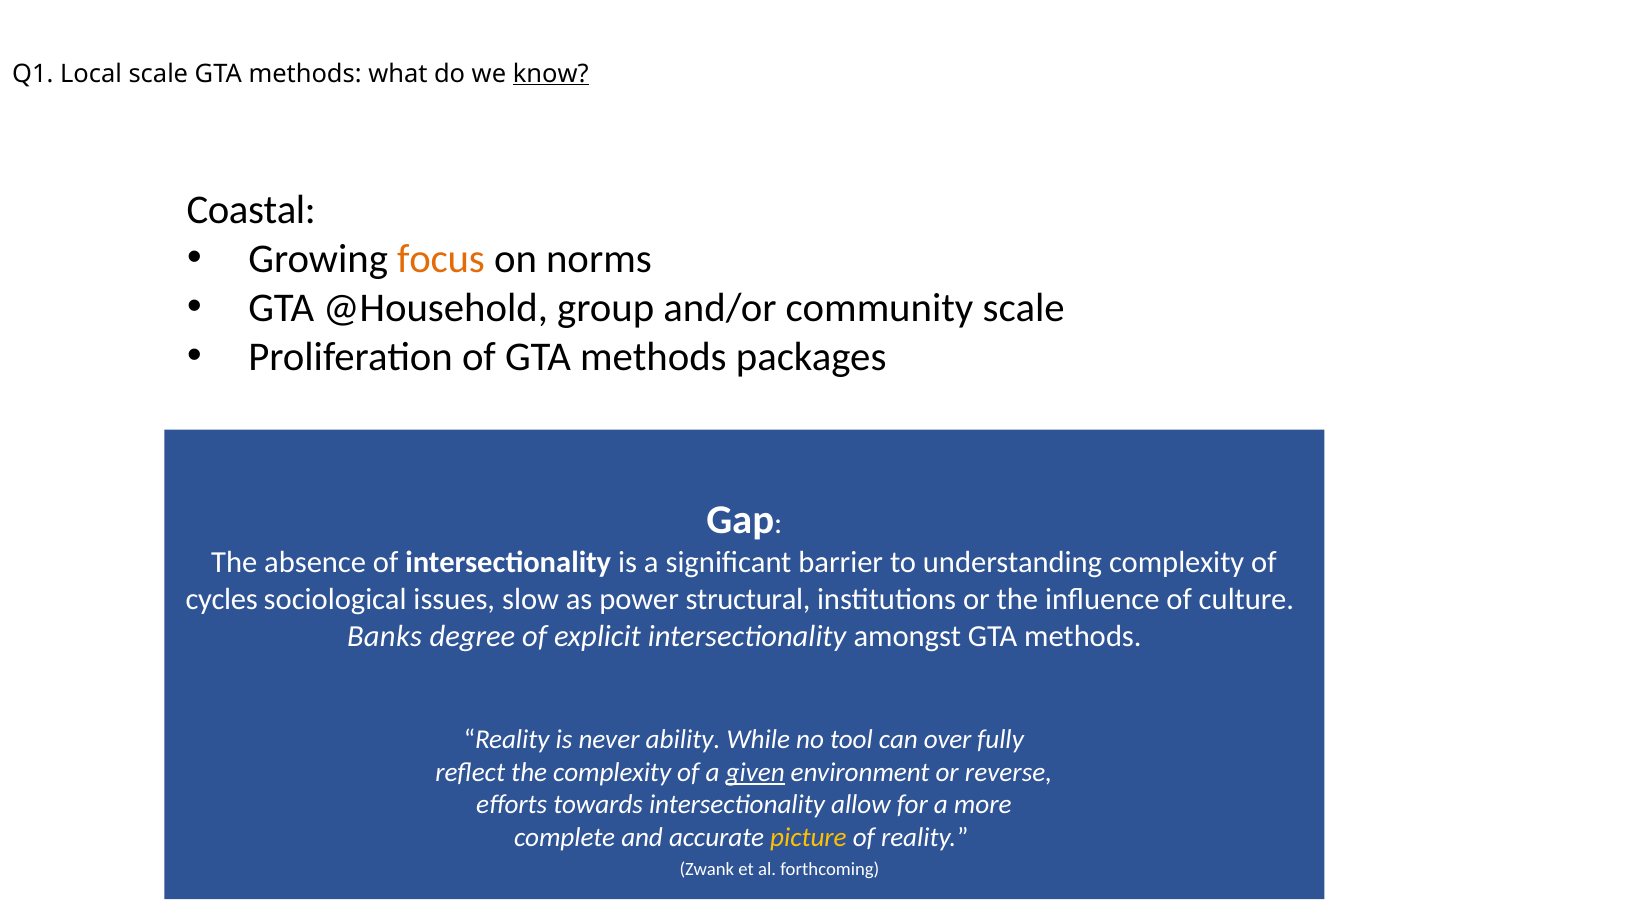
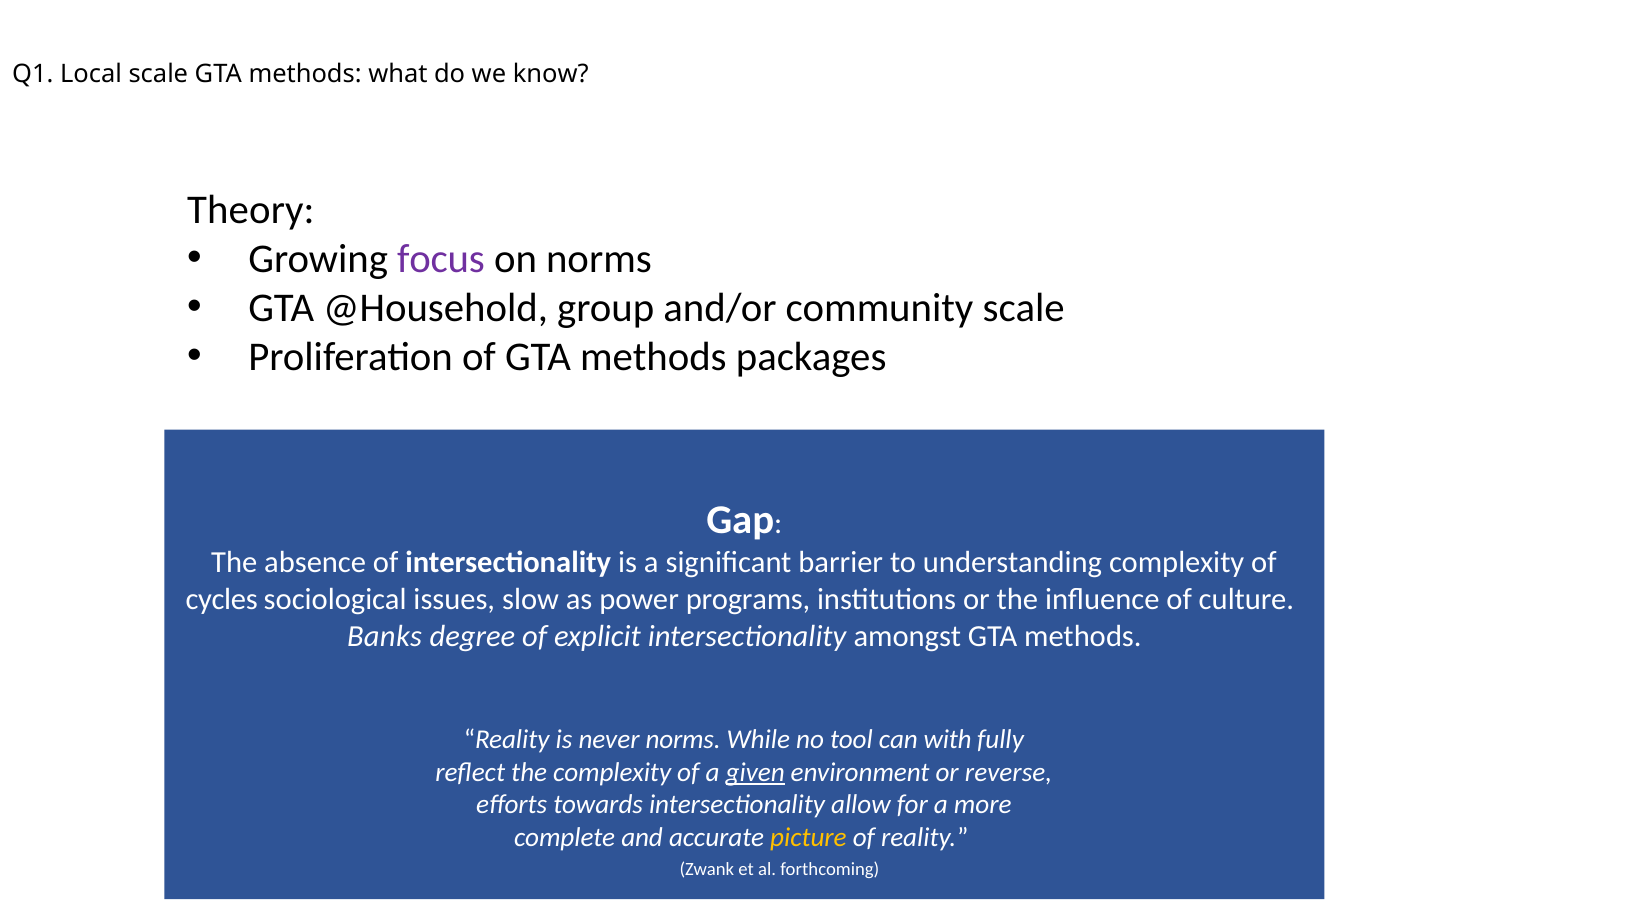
know underline: present -> none
Coastal: Coastal -> Theory
focus colour: orange -> purple
structural: structural -> programs
never ability: ability -> norms
over: over -> with
